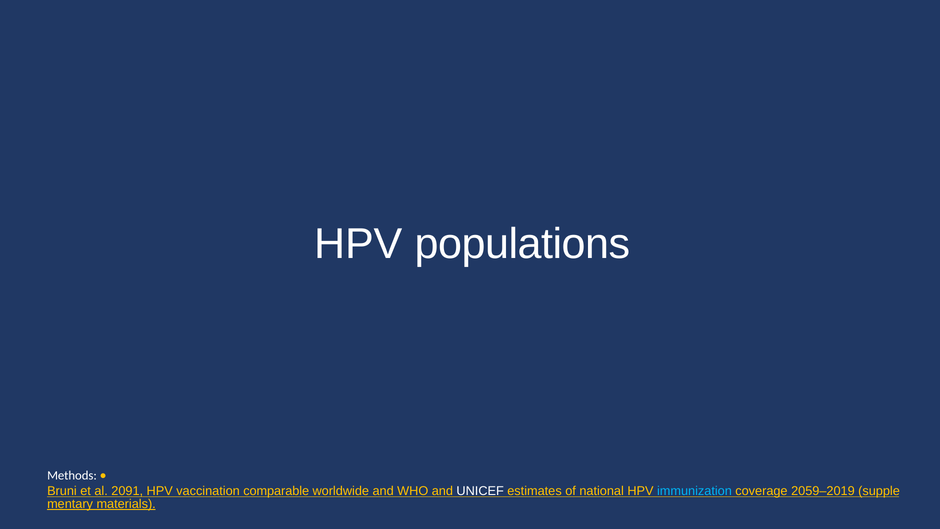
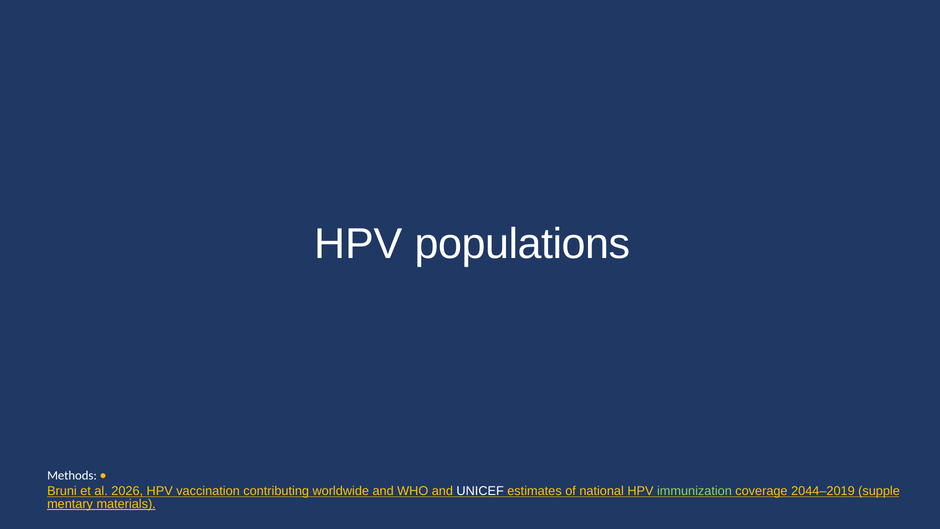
2091: 2091 -> 2026
comparable: comparable -> contributing
immunization colour: light blue -> light green
2059–2019: 2059–2019 -> 2044–2019
